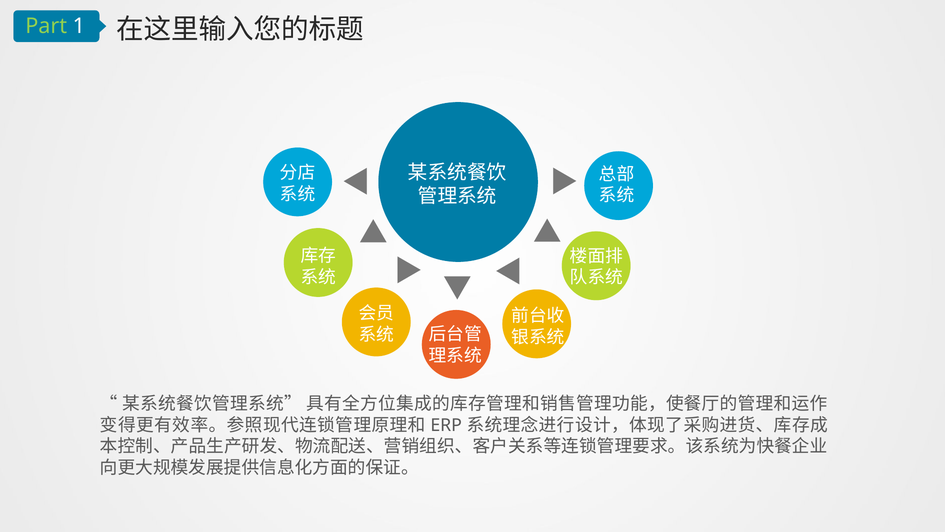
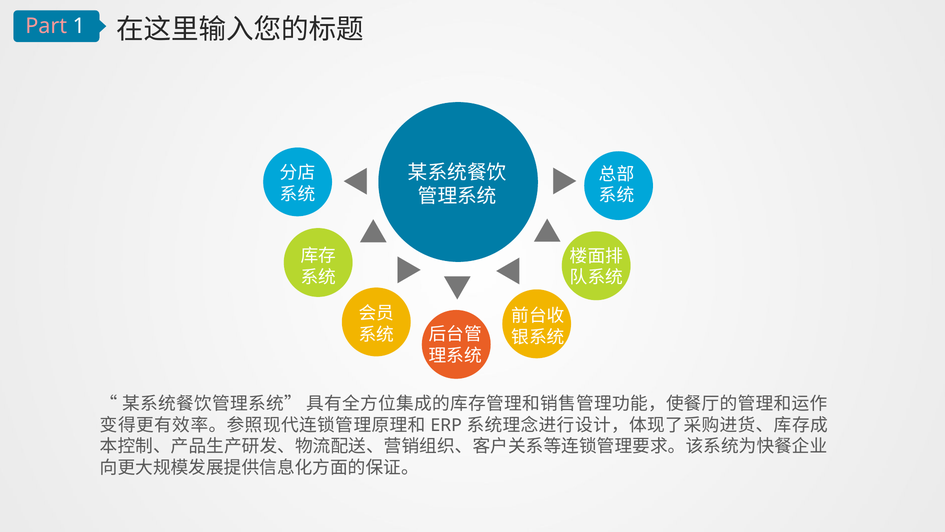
Part colour: light green -> pink
